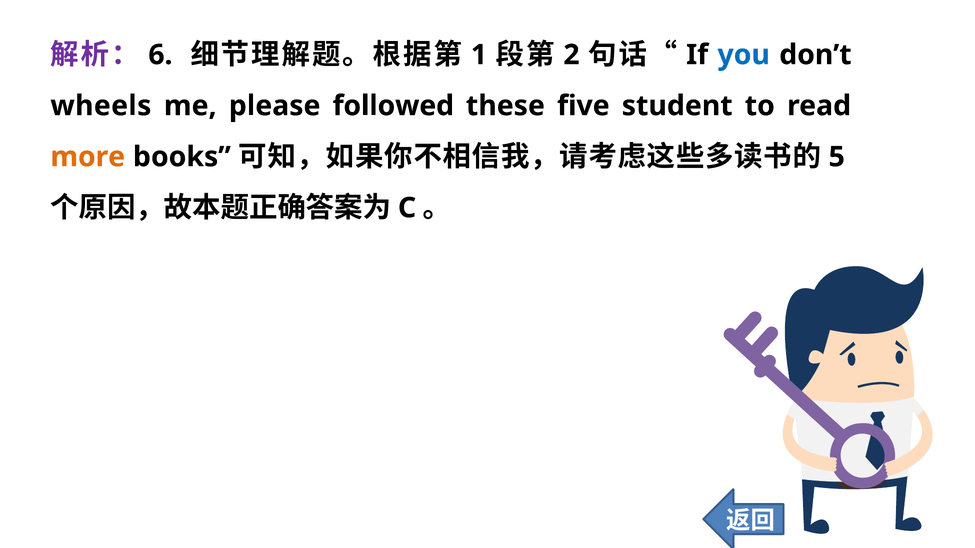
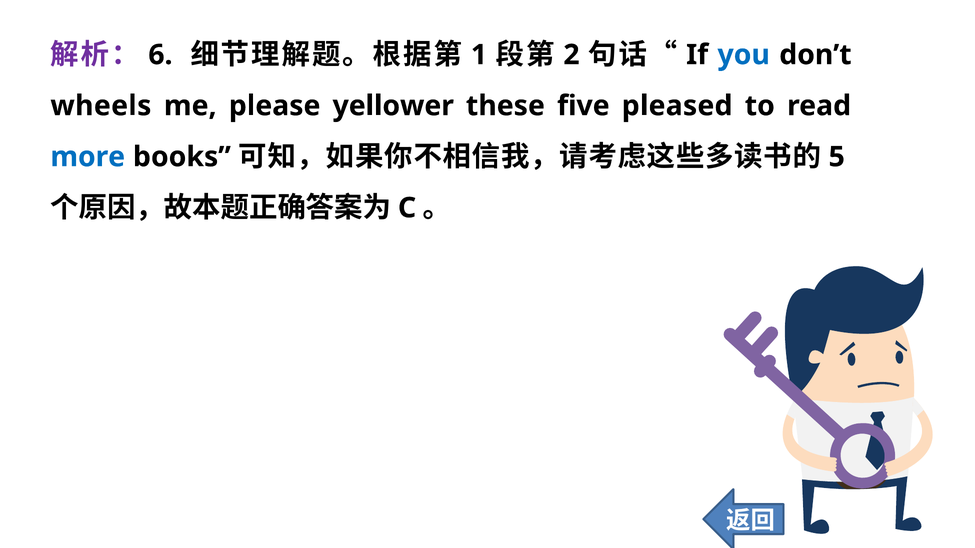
followed: followed -> yellower
student: student -> pleased
more colour: orange -> blue
